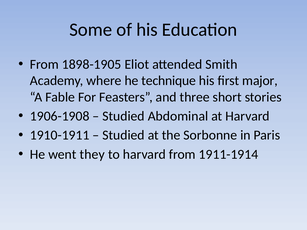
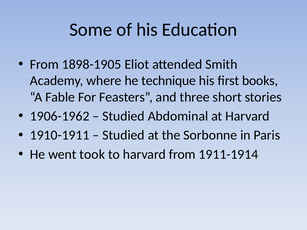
major: major -> books
1906-1908: 1906-1908 -> 1906-1962
they: they -> took
